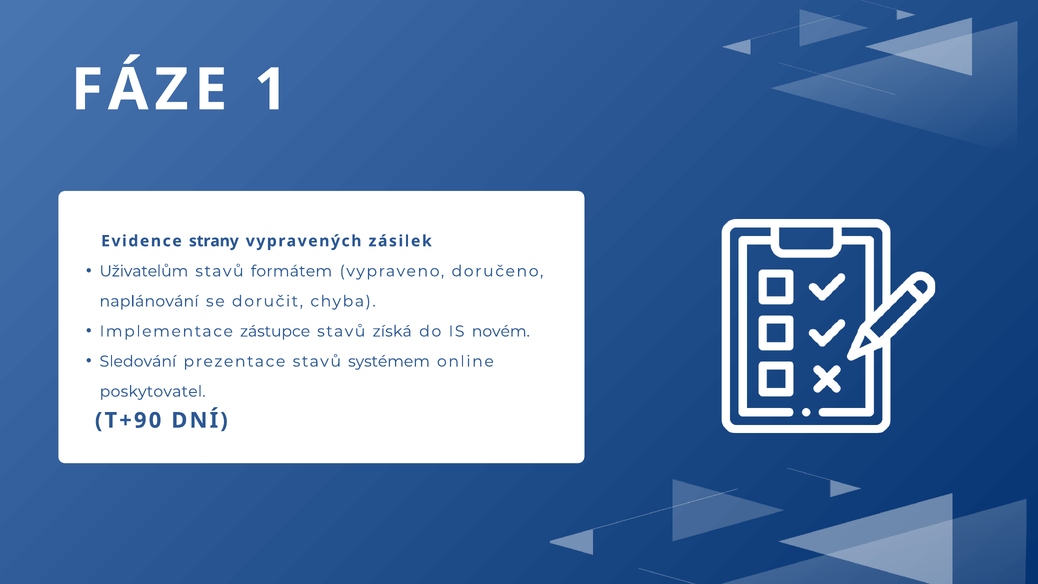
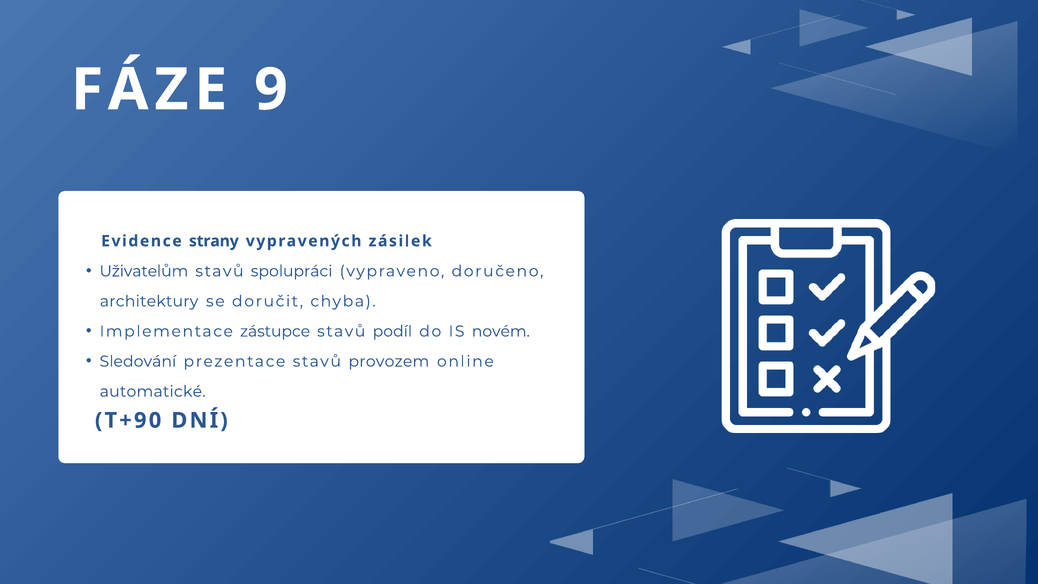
1: 1 -> 9
formátem: formátem -> spolupráci
naplánování: naplánování -> architektury
získá: získá -> podíl
systémem: systémem -> provozem
poskytovatel: poskytovatel -> automatické
